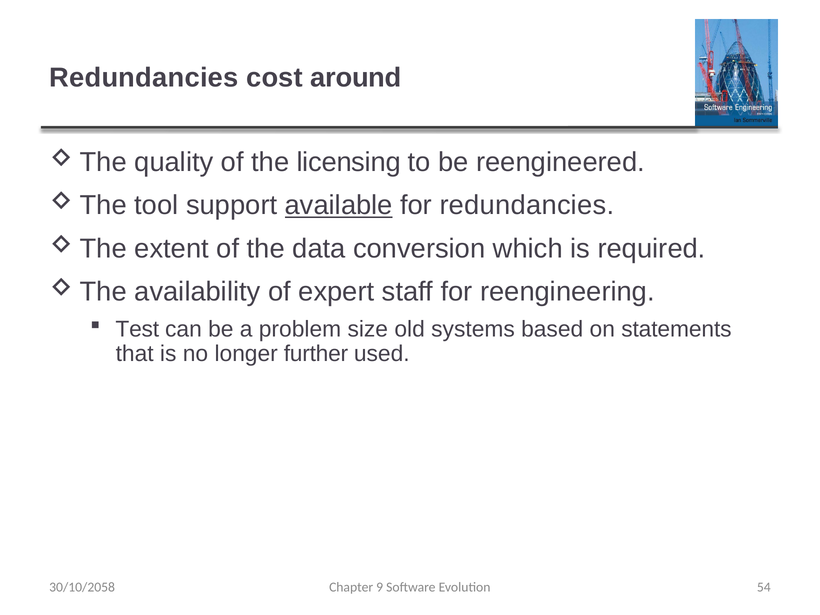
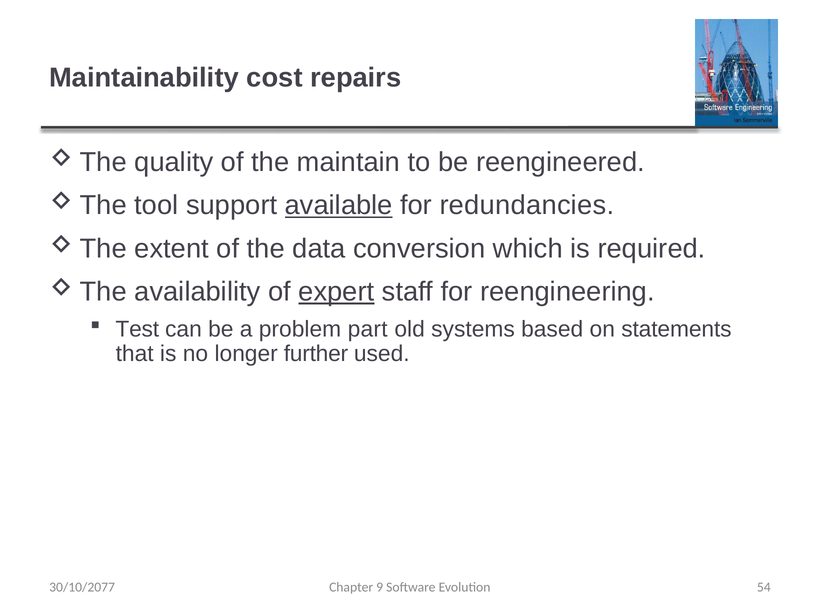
Redundancies at (144, 78): Redundancies -> Maintainability
around: around -> repairs
licensing: licensing -> maintain
expert underline: none -> present
size: size -> part
30/10/2058: 30/10/2058 -> 30/10/2077
